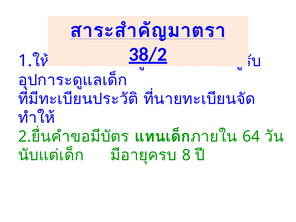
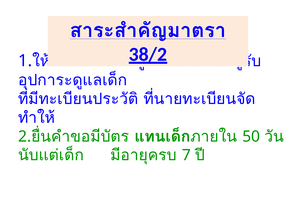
64: 64 -> 50
8: 8 -> 7
